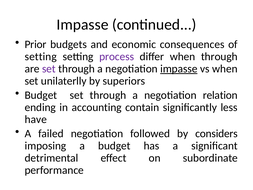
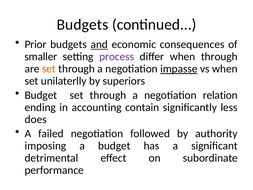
Impasse at (82, 24): Impasse -> Budgets
and underline: none -> present
setting at (41, 57): setting -> smaller
set at (49, 69) colour: purple -> orange
have: have -> does
considers: considers -> authority
